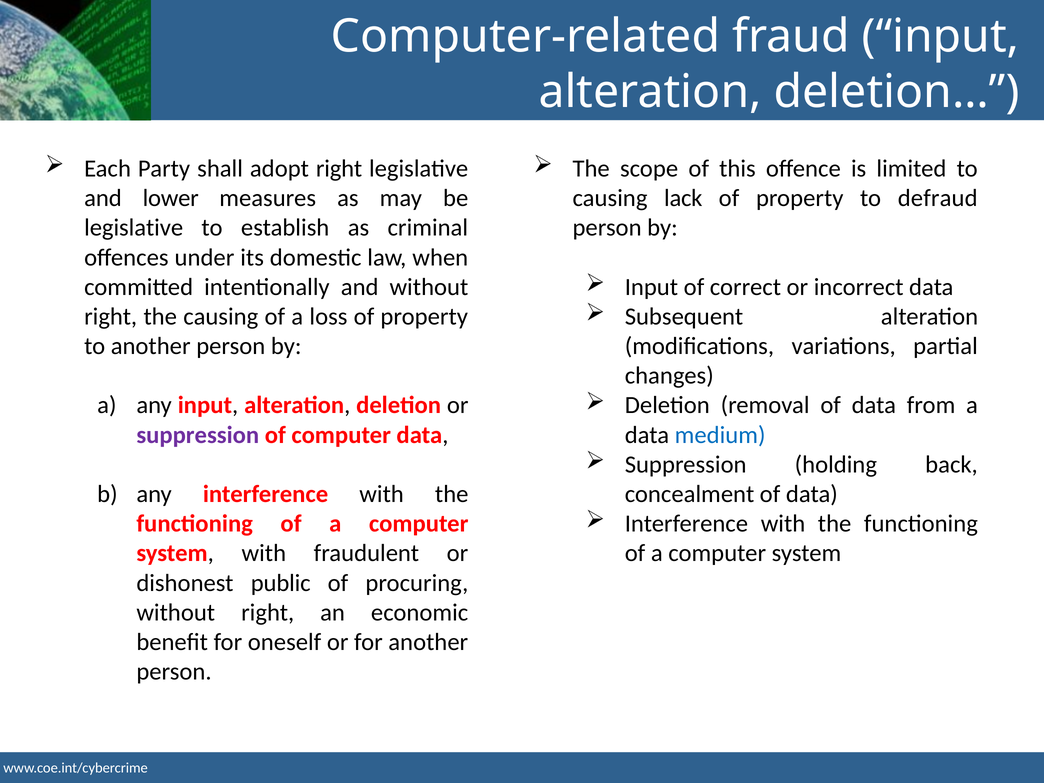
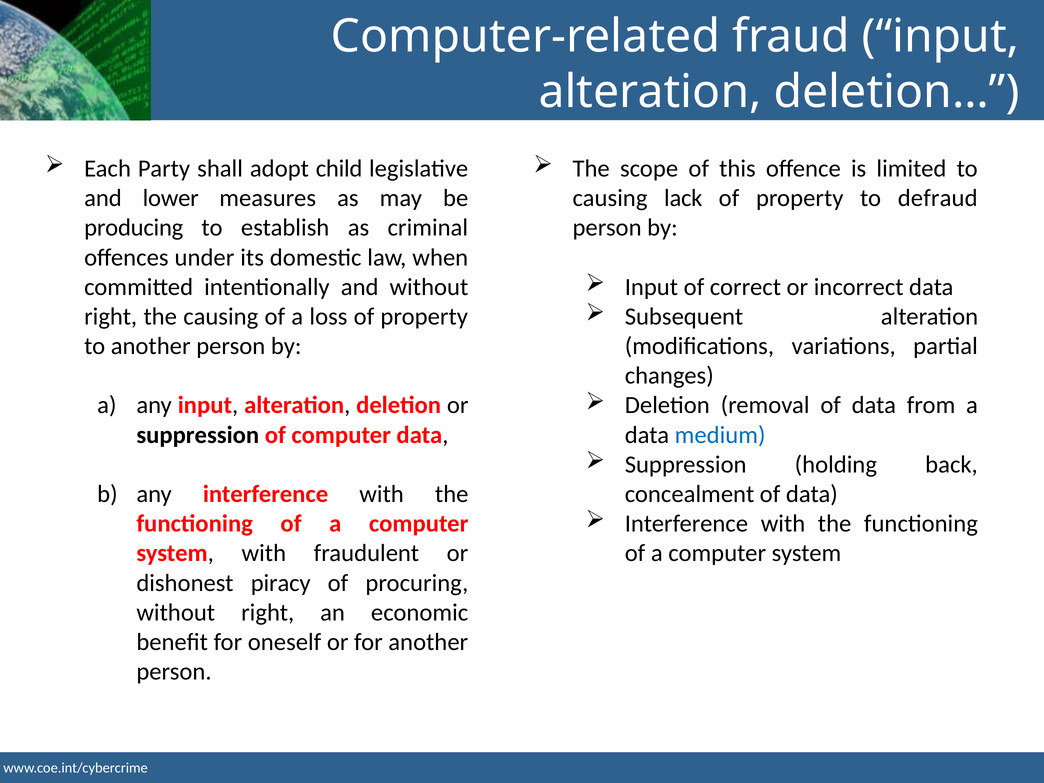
adopt right: right -> child
legislative at (134, 228): legislative -> producing
suppression at (198, 435) colour: purple -> black
public: public -> piracy
